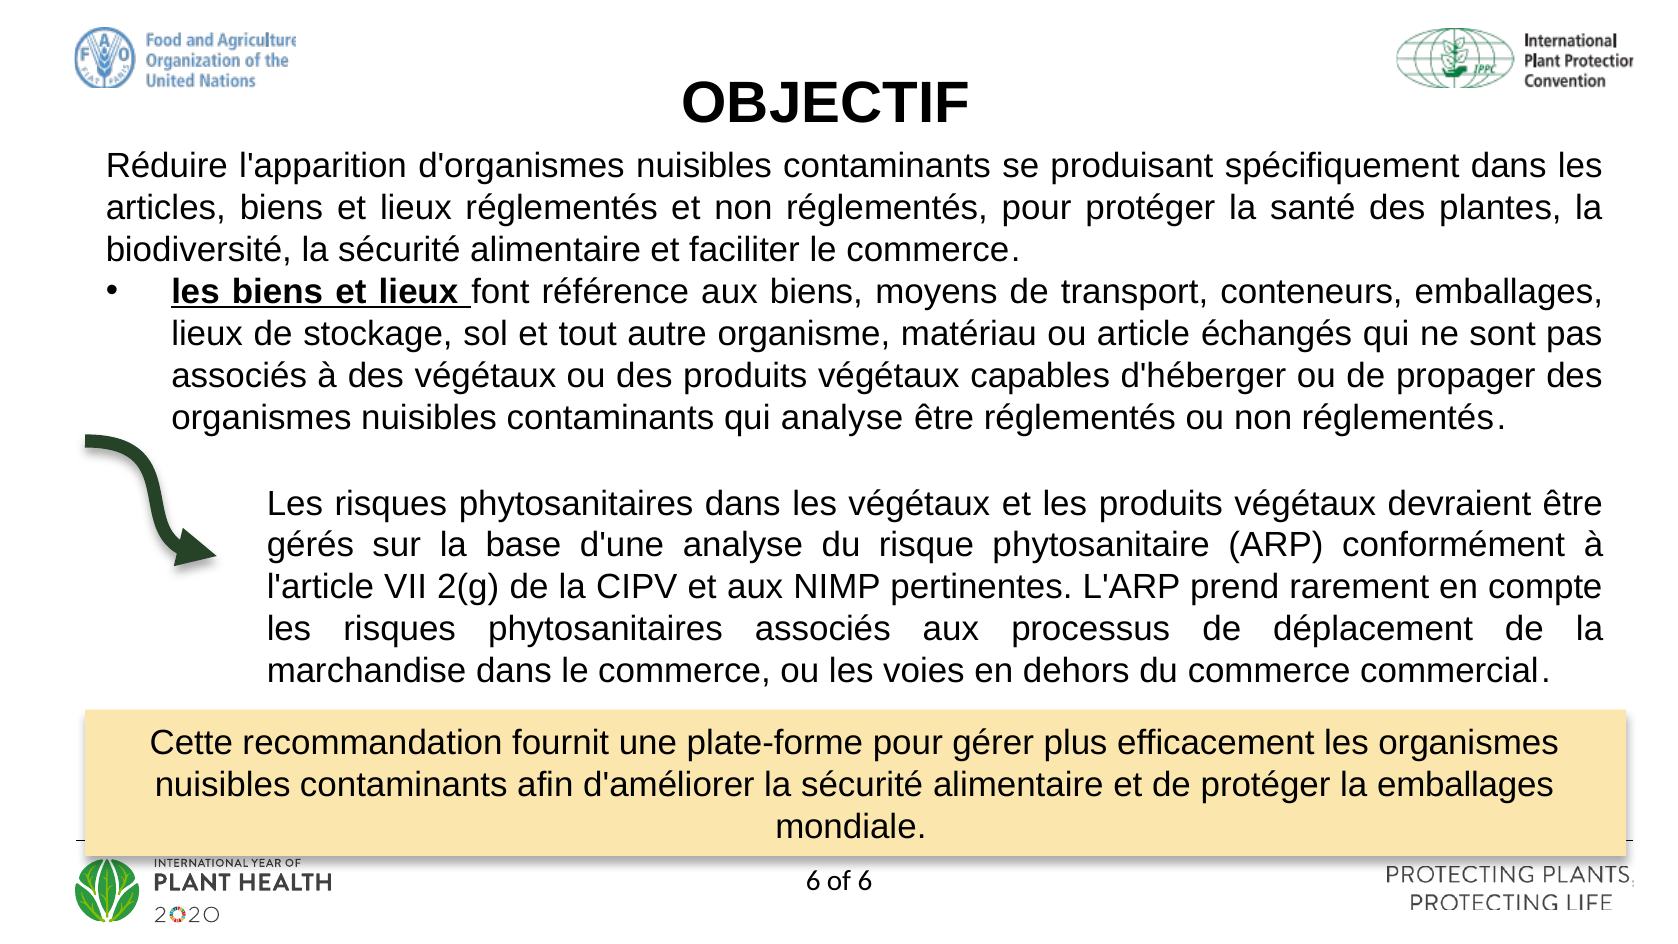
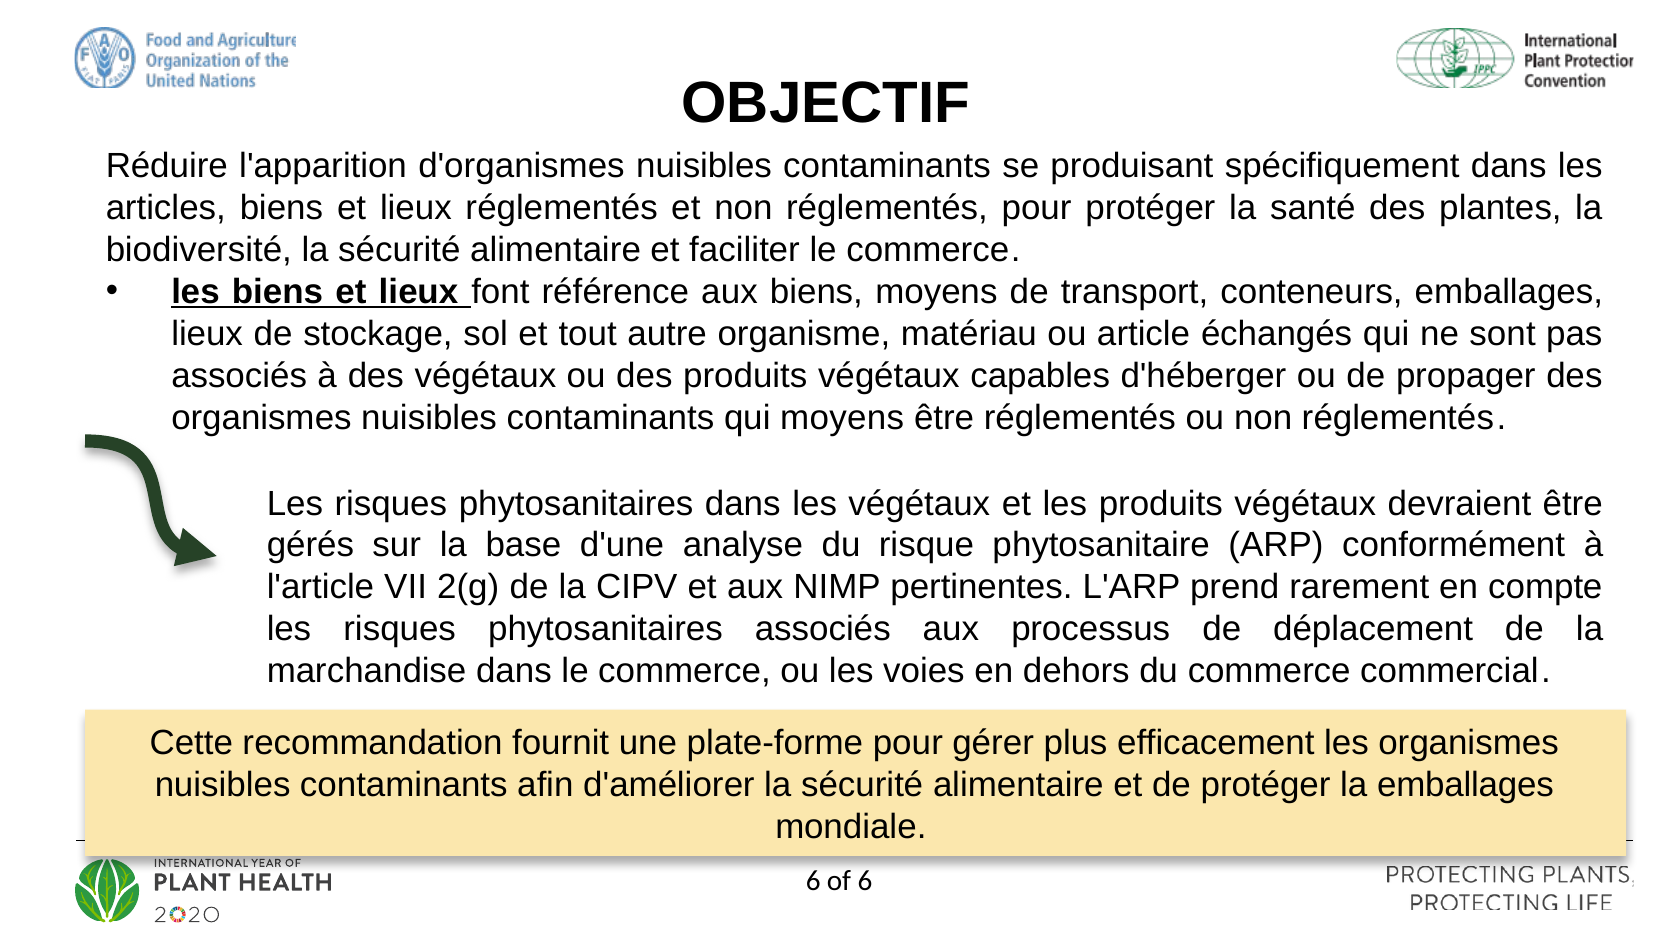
qui analyse: analyse -> moyens
